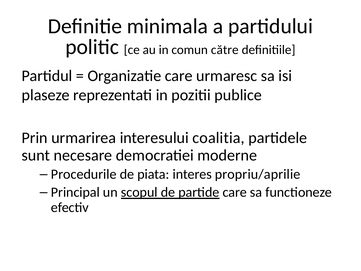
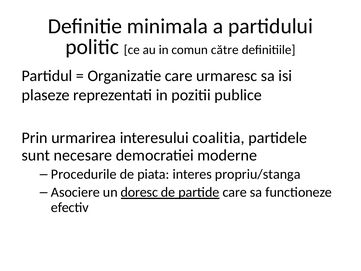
propriu/aprilie: propriu/aprilie -> propriu/stanga
Principal: Principal -> Asociere
scopul: scopul -> doresc
